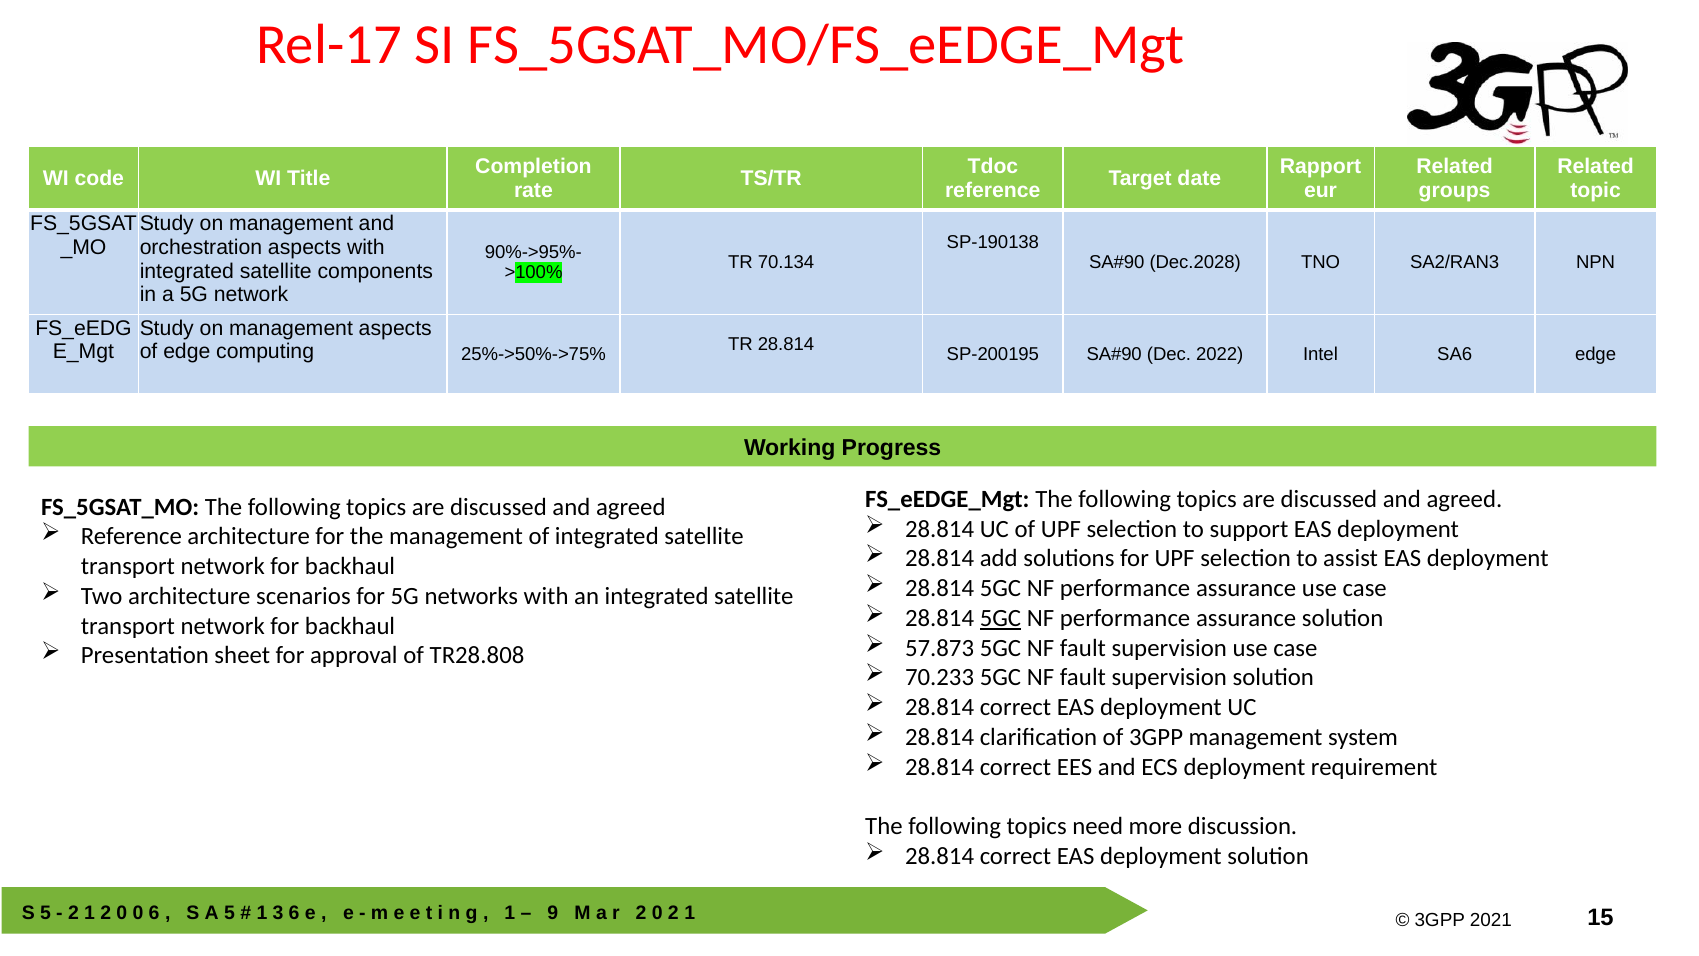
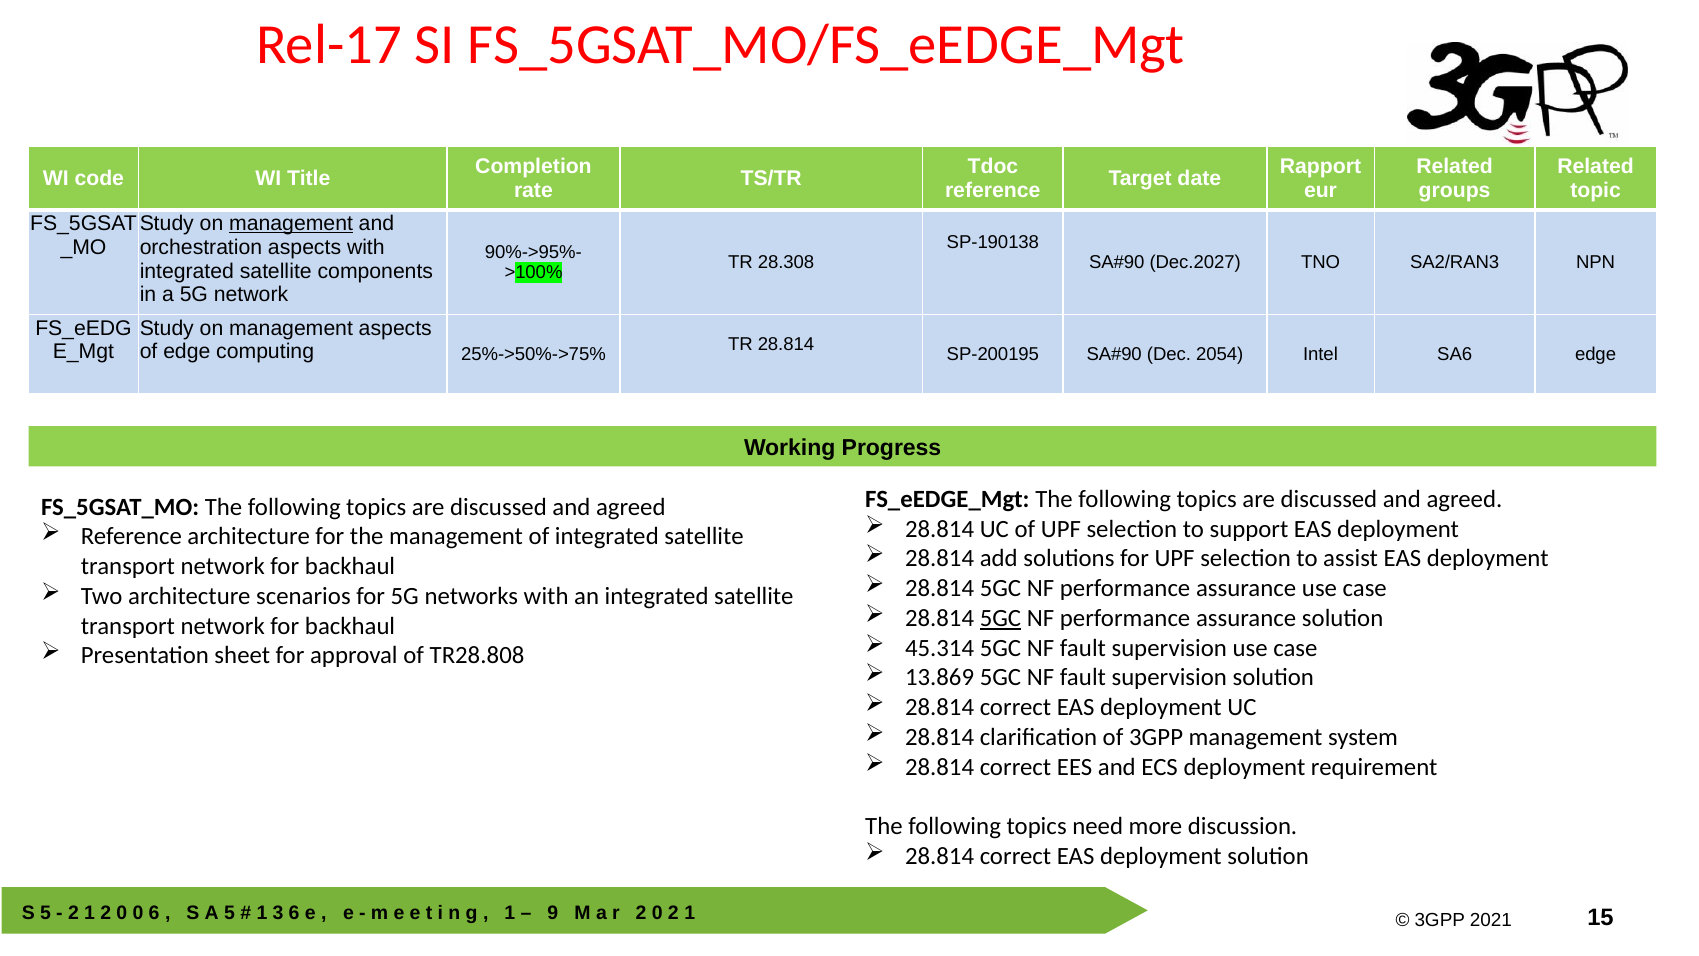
management at (291, 223) underline: none -> present
70.134: 70.134 -> 28.308
Dec.2028: Dec.2028 -> Dec.2027
2022: 2022 -> 2054
57.873: 57.873 -> 45.314
70.233: 70.233 -> 13.869
